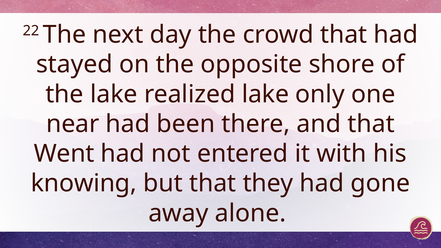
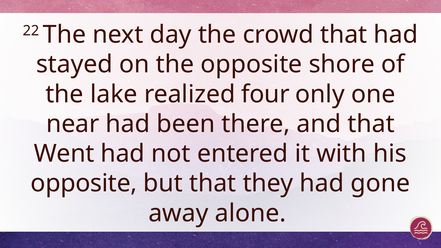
realized lake: lake -> four
knowing at (84, 183): knowing -> opposite
